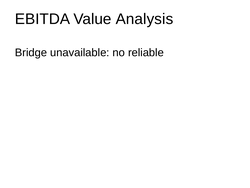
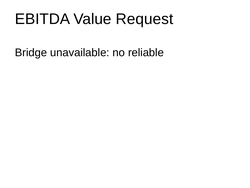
Analysis: Analysis -> Request
